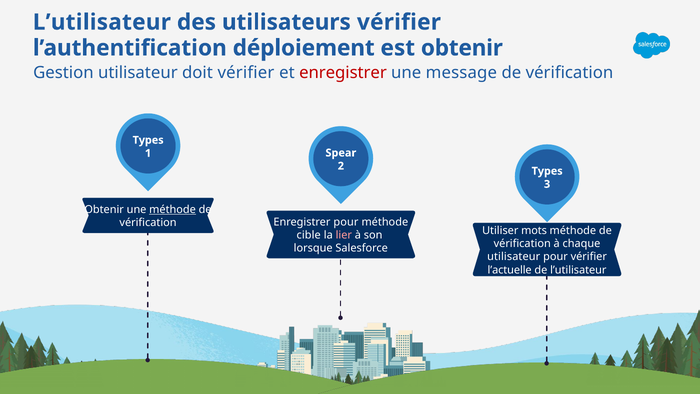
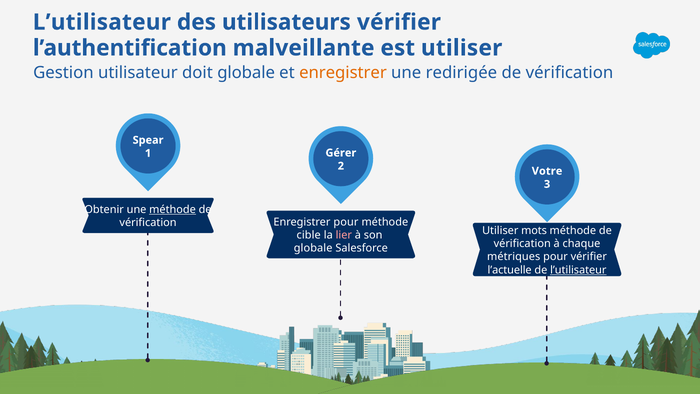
déploiement: déploiement -> malveillante
est obtenir: obtenir -> utiliser
doit vérifier: vérifier -> globale
enregistrer at (343, 73) colour: red -> orange
message: message -> redirigée
Types at (148, 140): Types -> Spear
Spear: Spear -> Gérer
2 Types: Types -> Votre
lorsque at (313, 248): lorsque -> globale
utilisateur at (514, 257): utilisateur -> métriques
l’utilisateur at (578, 270) underline: none -> present
